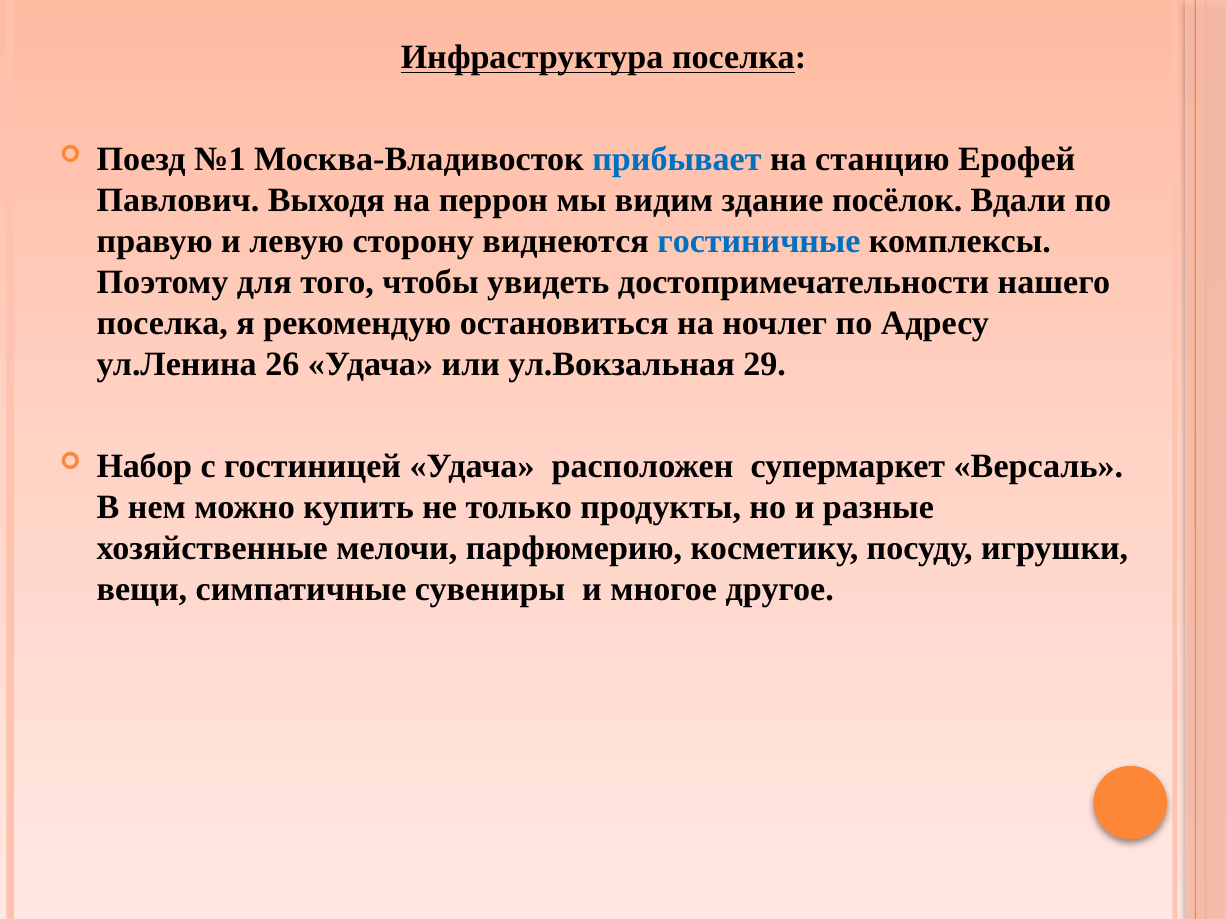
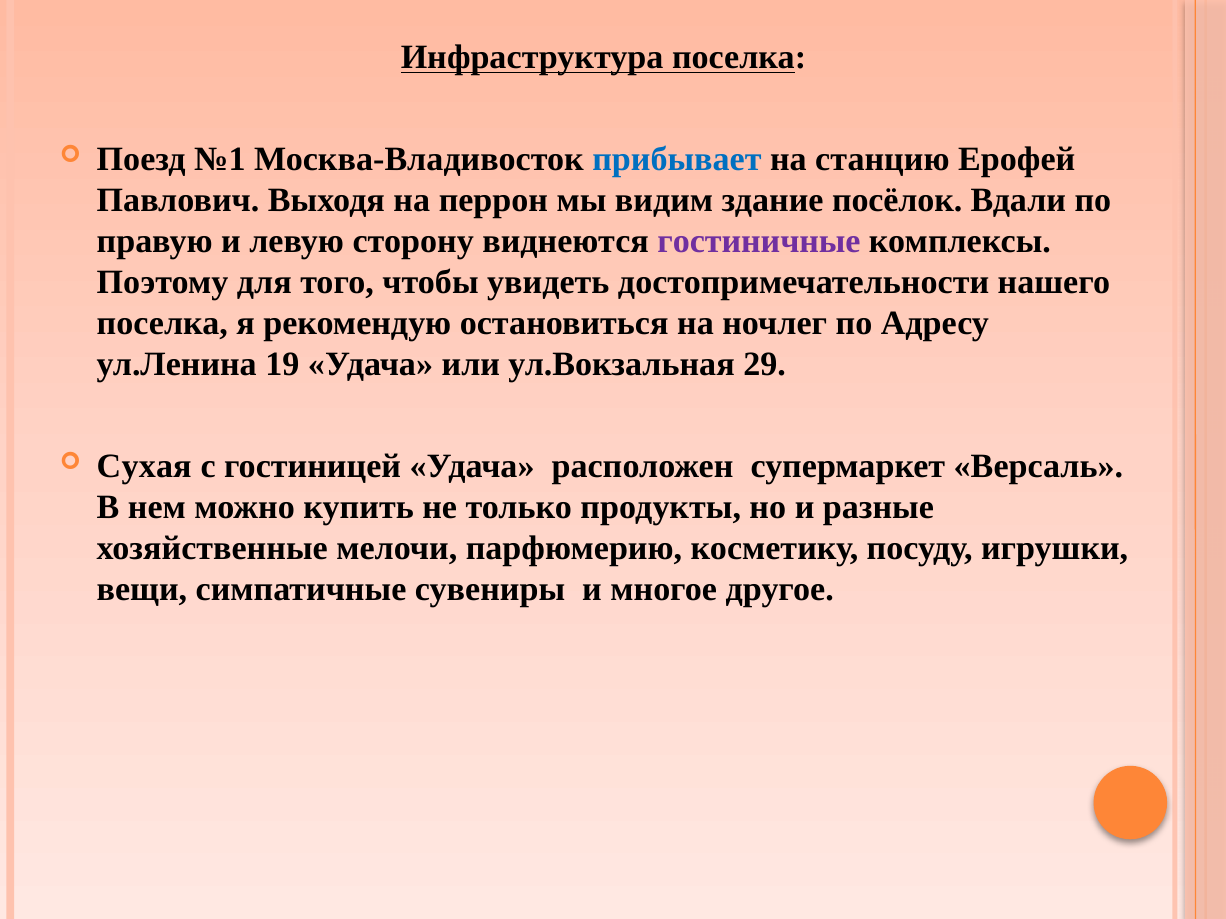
гостиничные colour: blue -> purple
26: 26 -> 19
Набор: Набор -> Сухая
